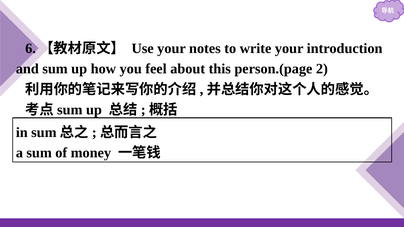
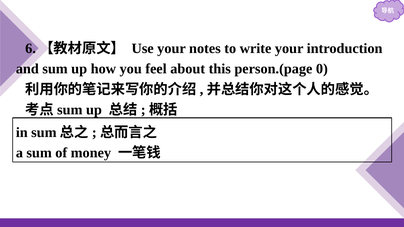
2: 2 -> 0
